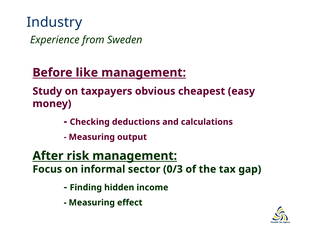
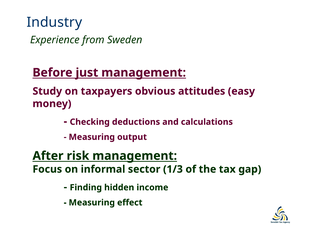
like: like -> just
cheapest: cheapest -> attitudes
0/3: 0/3 -> 1/3
